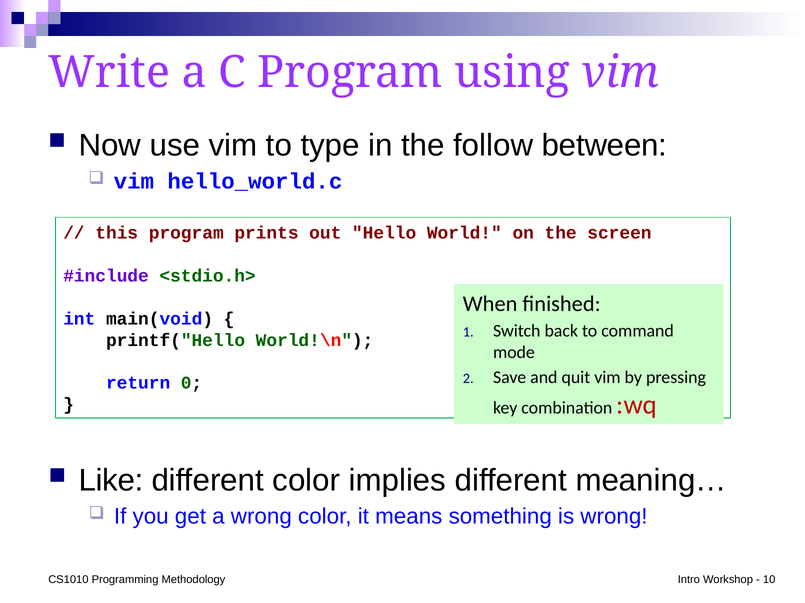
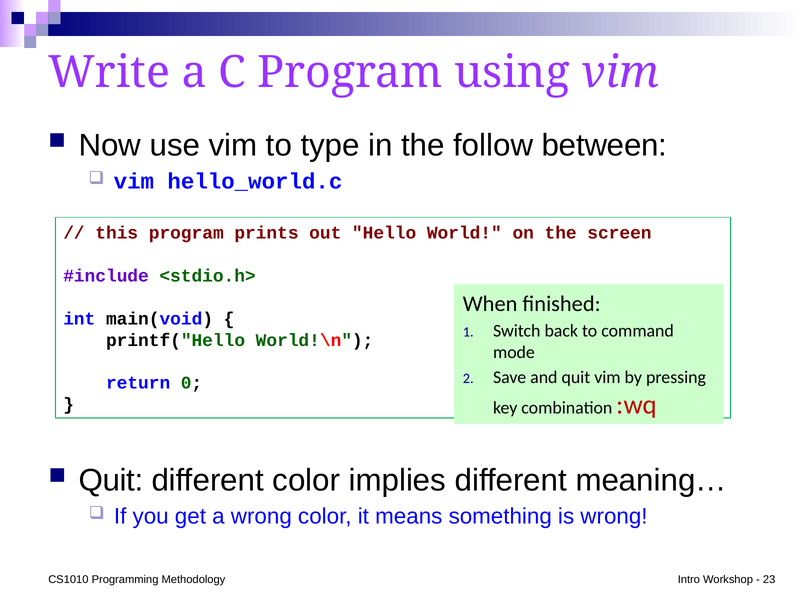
Like at (111, 481): Like -> Quit
10: 10 -> 23
